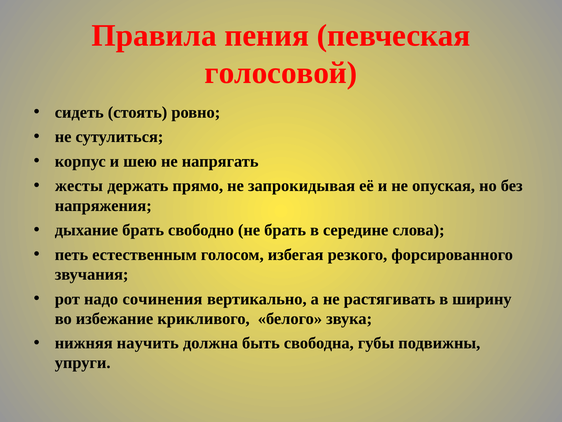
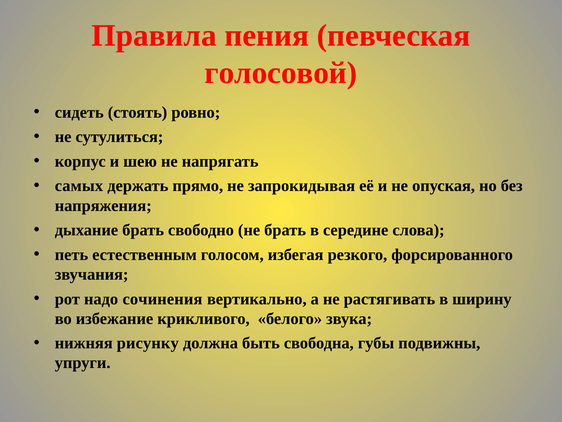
жесты: жесты -> самых
научить: научить -> рисунку
